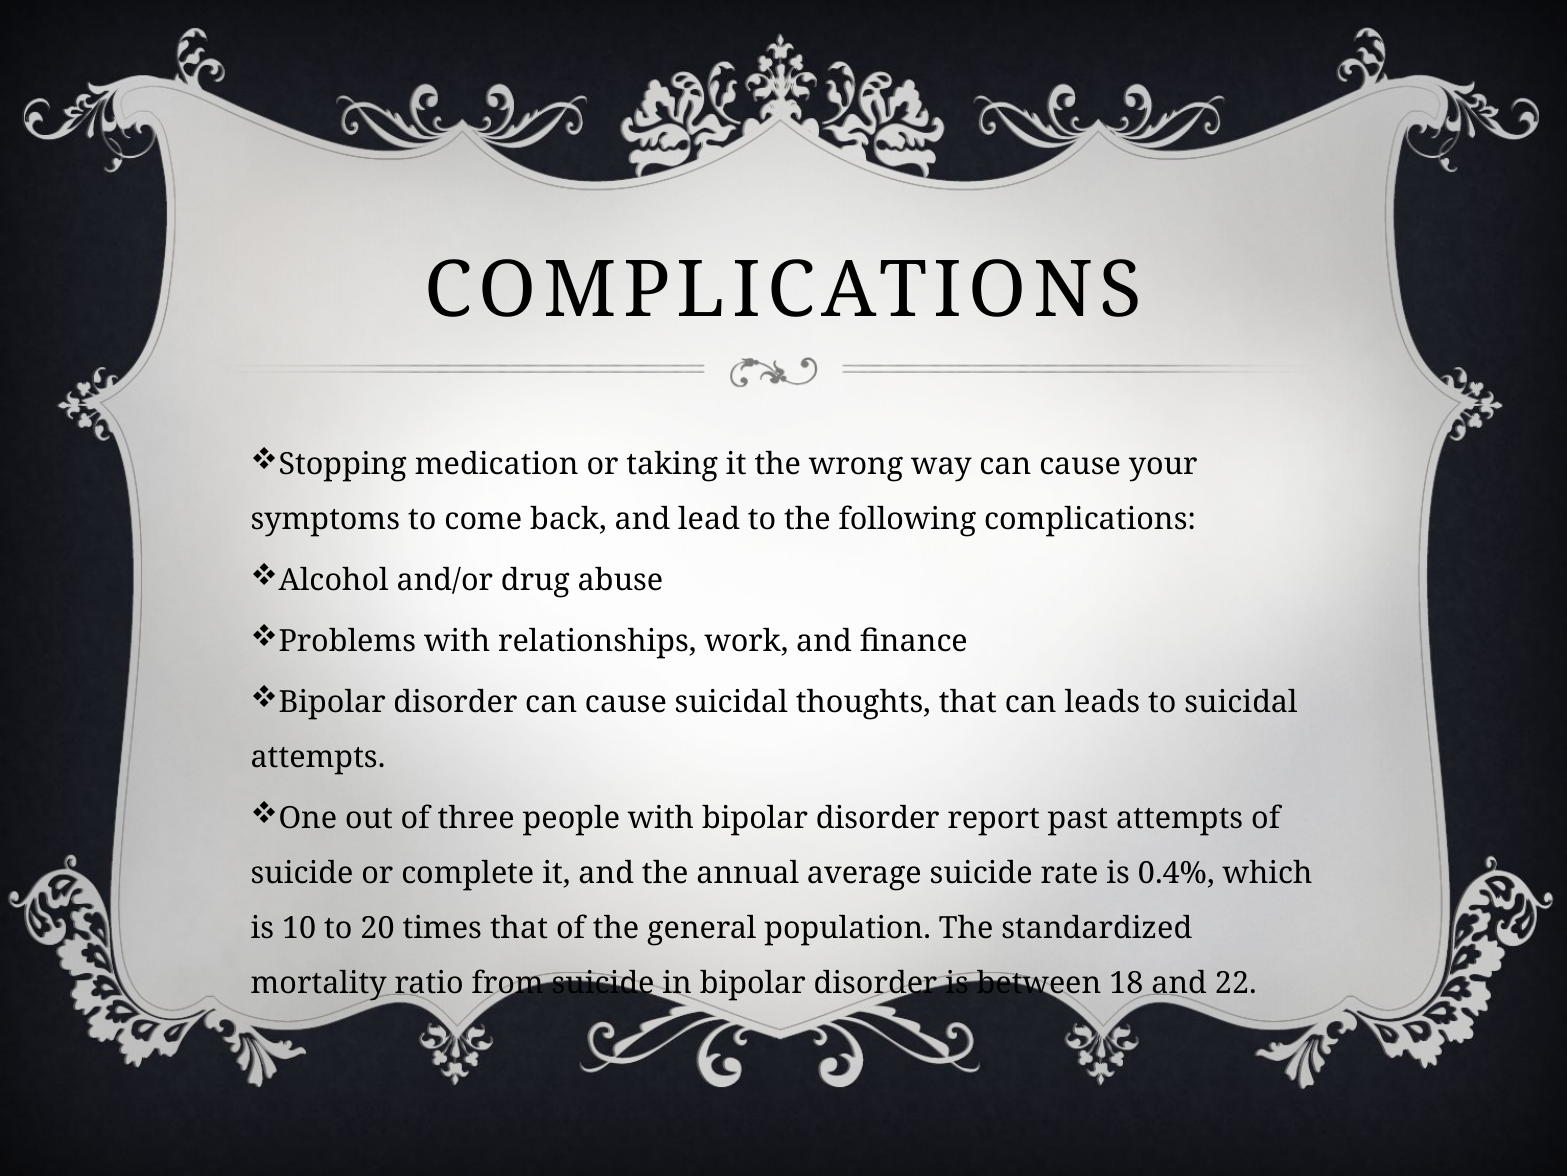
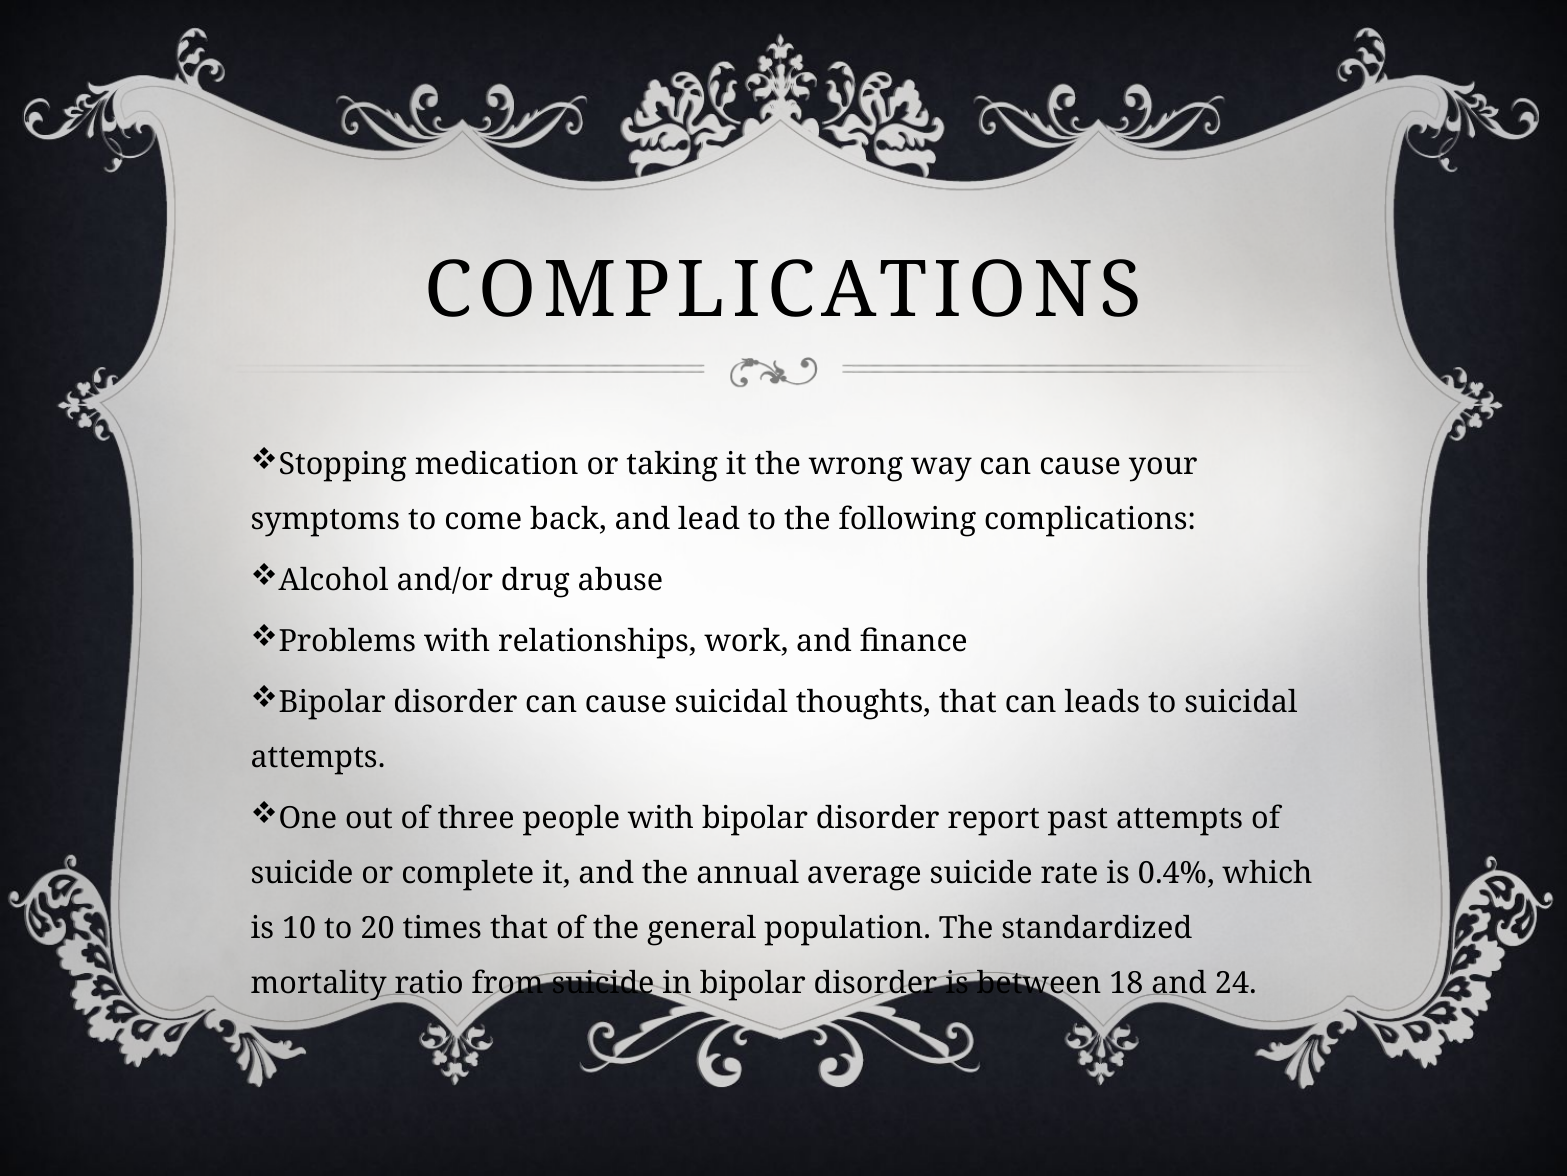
22: 22 -> 24
